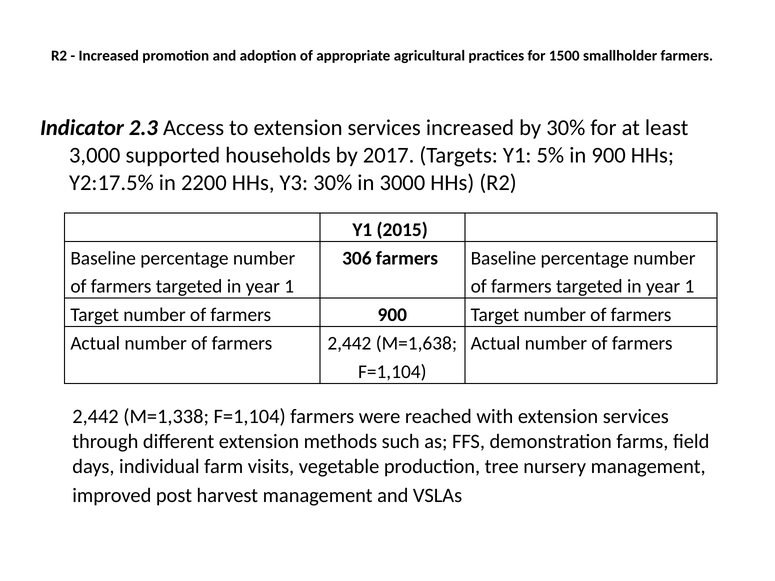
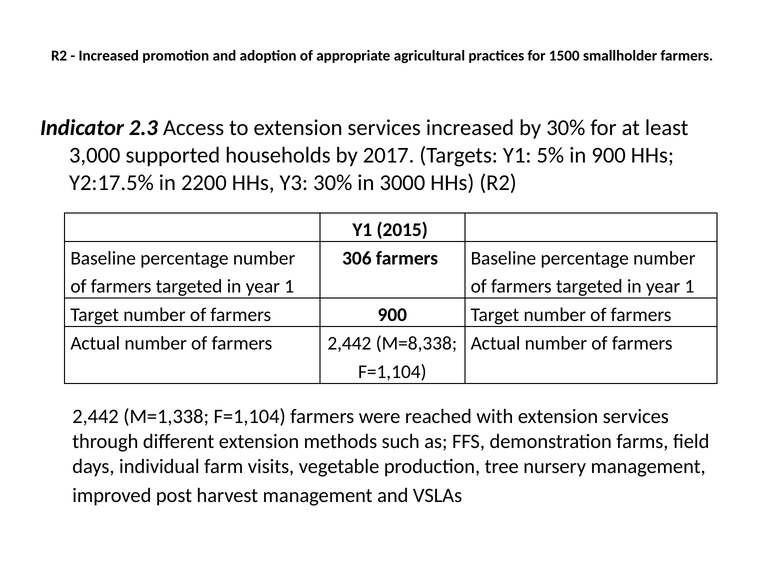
M=1,638: M=1,638 -> M=8,338
